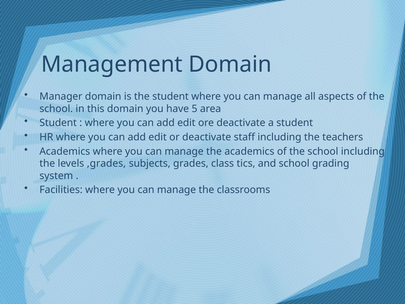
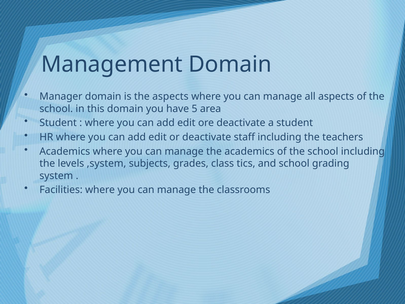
the student: student -> aspects
,grades: ,grades -> ,system
